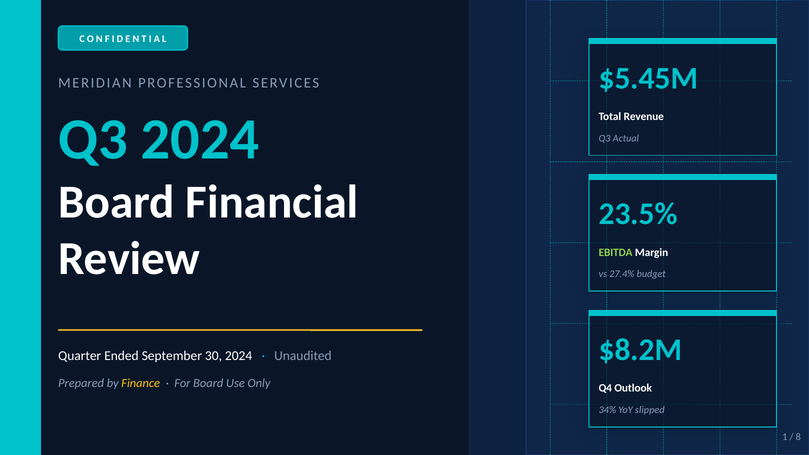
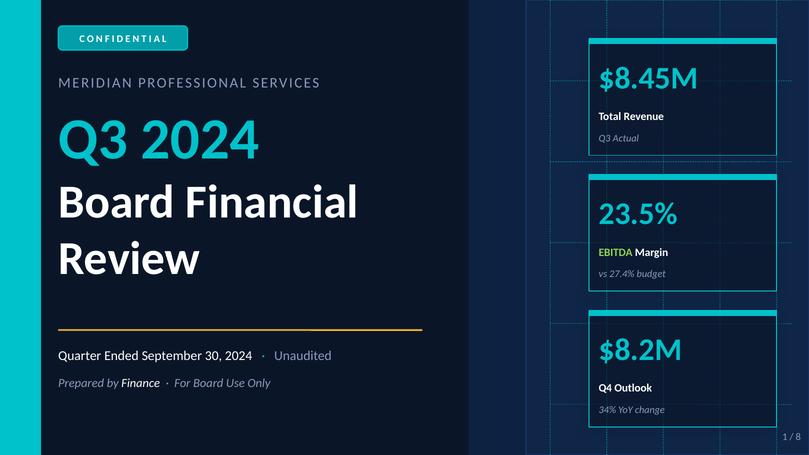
$5.45M: $5.45M -> $8.45M
Finance colour: yellow -> white
slipped: slipped -> change
